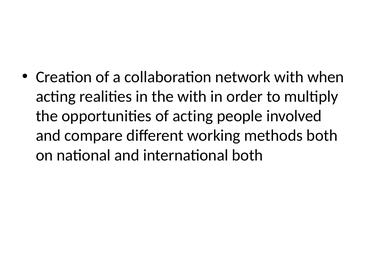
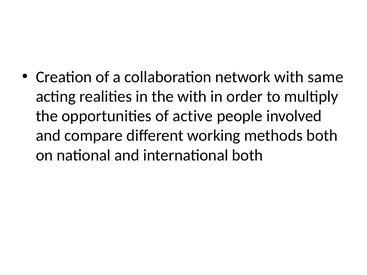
when: when -> same
of acting: acting -> active
